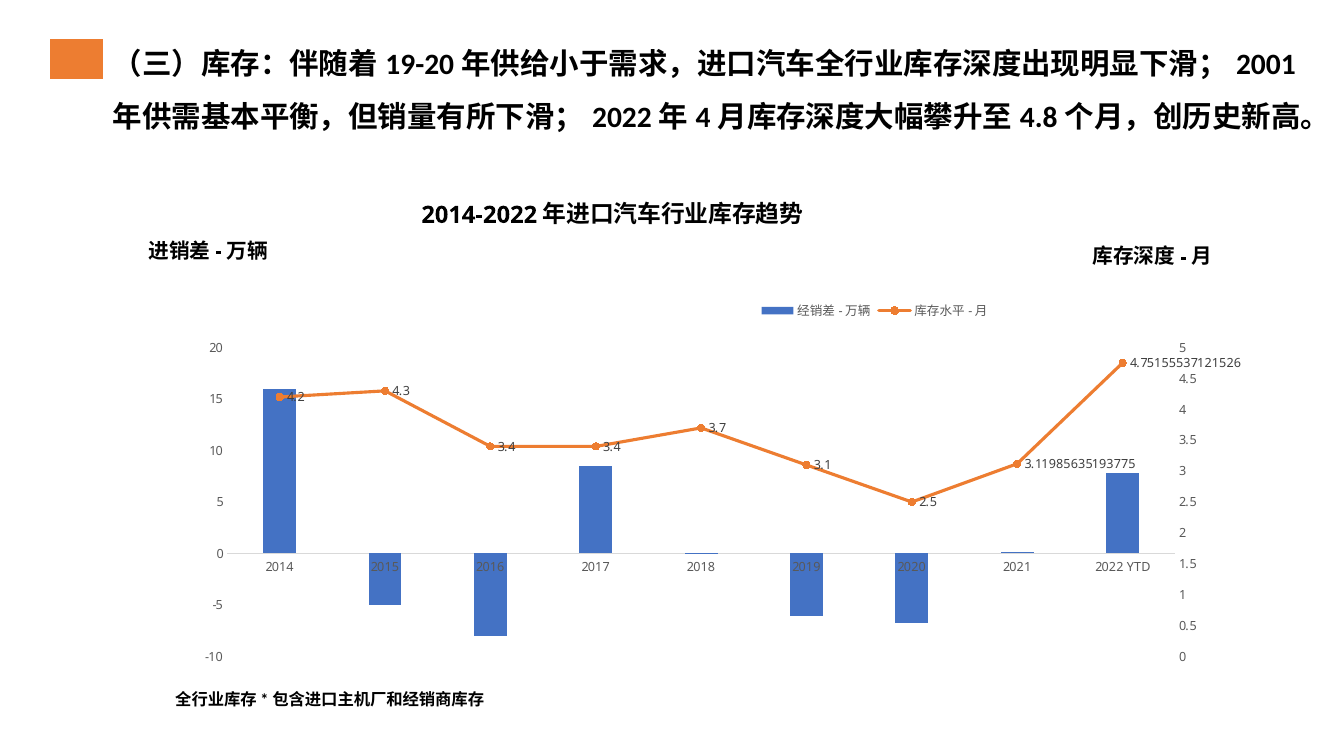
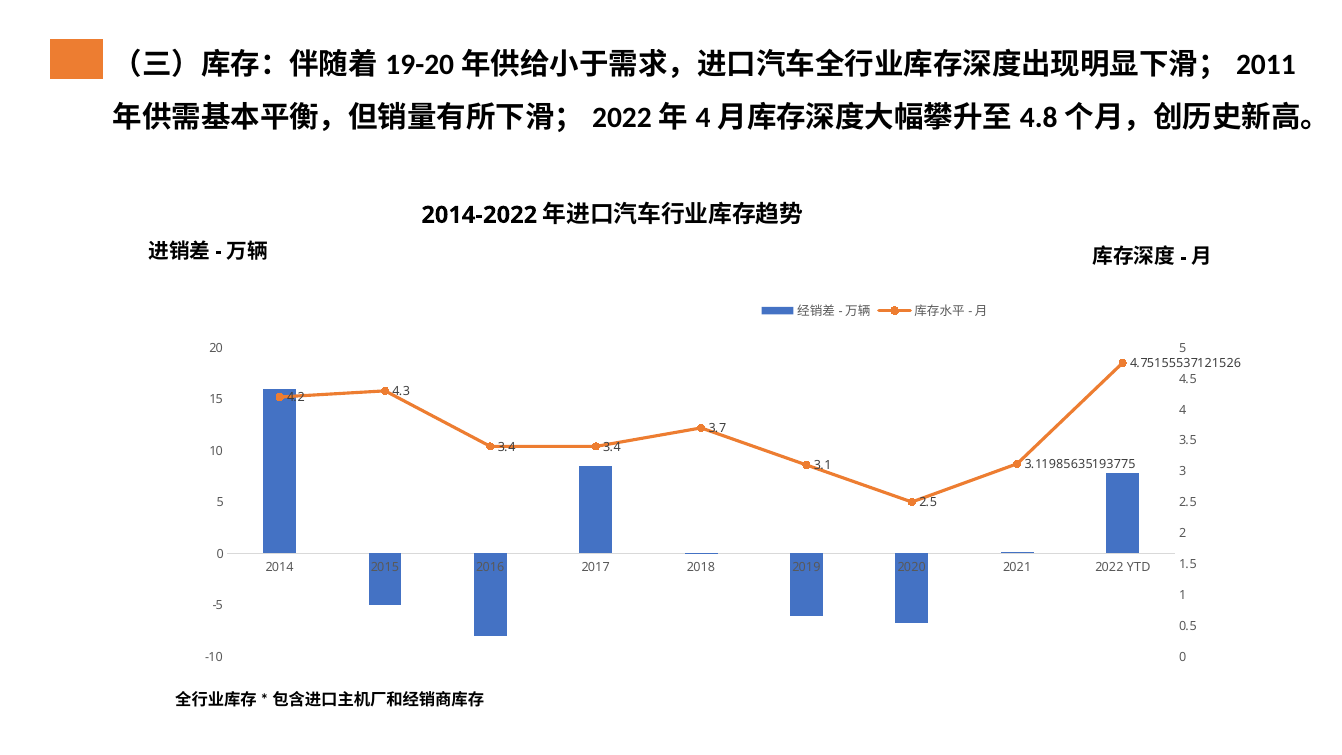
2001: 2001 -> 2011
